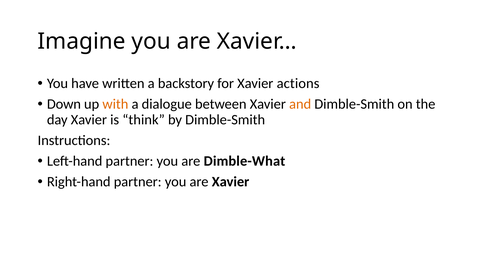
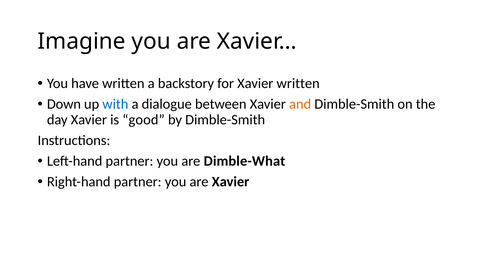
Xavier actions: actions -> written
with colour: orange -> blue
think: think -> good
